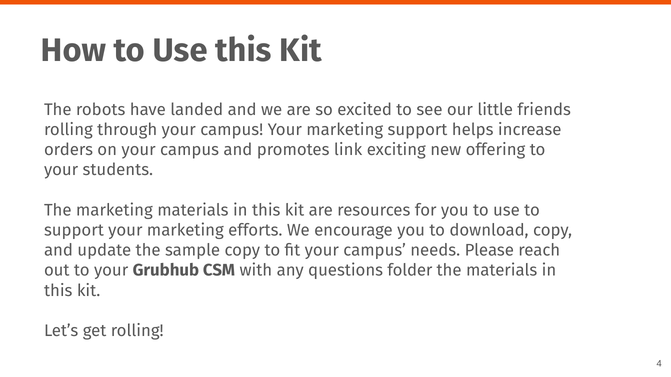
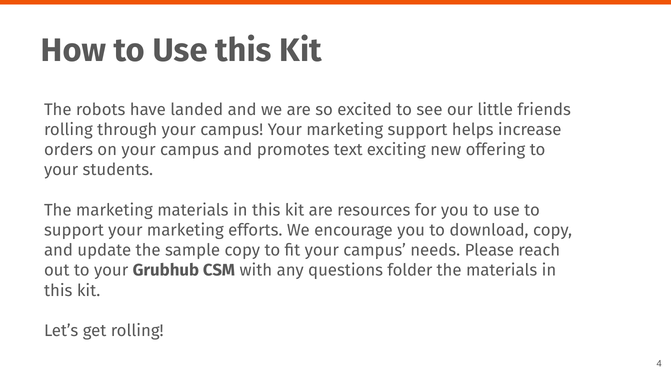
link: link -> text
